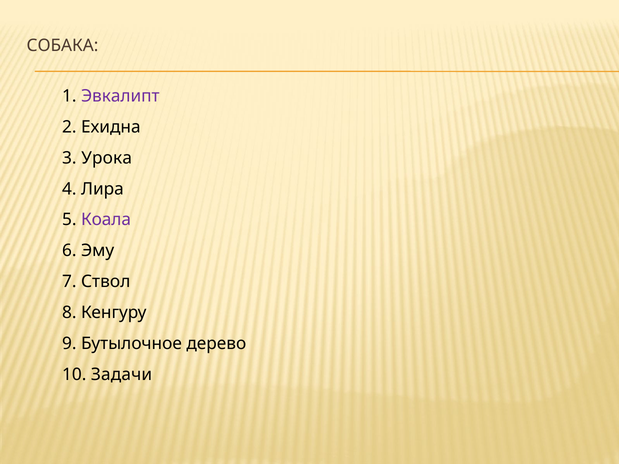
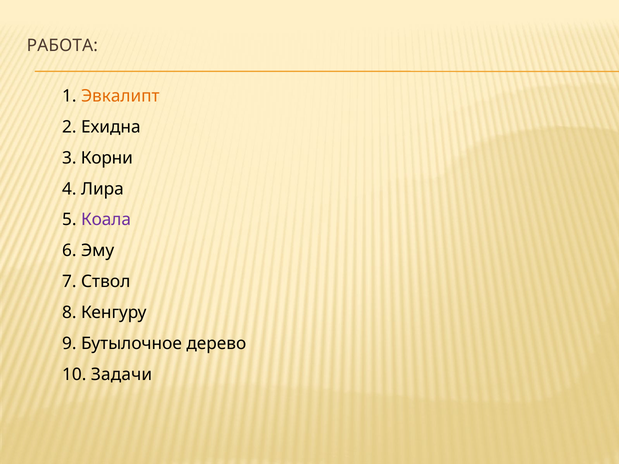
СОБАКА: СОБАКА -> РАБОТА
Эвкалипт colour: purple -> orange
Урока: Урока -> Корни
